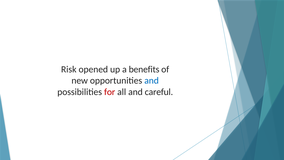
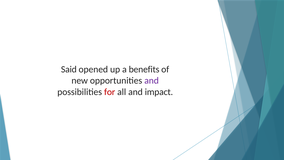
Risk: Risk -> Said
and at (152, 81) colour: blue -> purple
careful: careful -> impact
